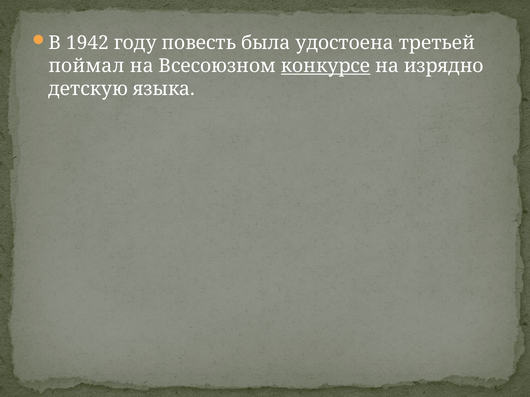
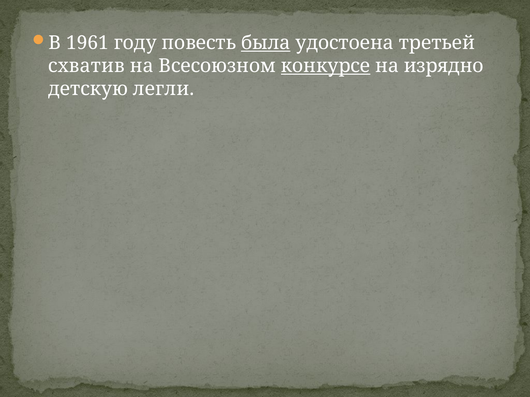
1942: 1942 -> 1961
была underline: none -> present
поймал: поймал -> схватив
языка: языка -> легли
